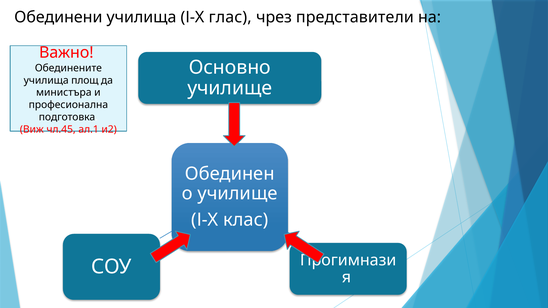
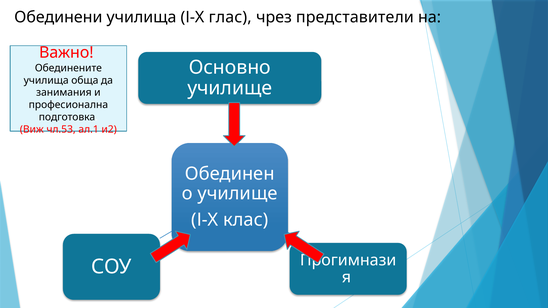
площ: площ -> обща
министъра: министъра -> занимания
чл.45: чл.45 -> чл.53
